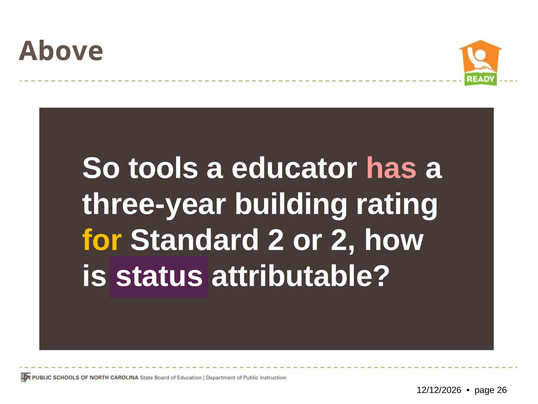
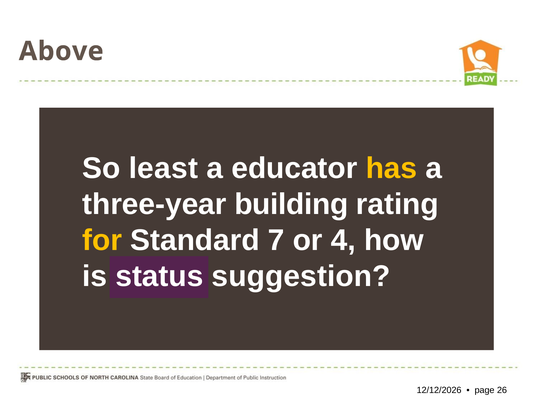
tools: tools -> least
has colour: pink -> yellow
Standard 2: 2 -> 7
or 2: 2 -> 4
attributable: attributable -> suggestion
